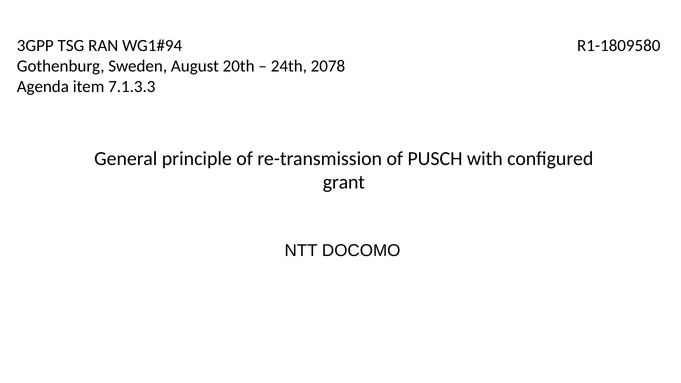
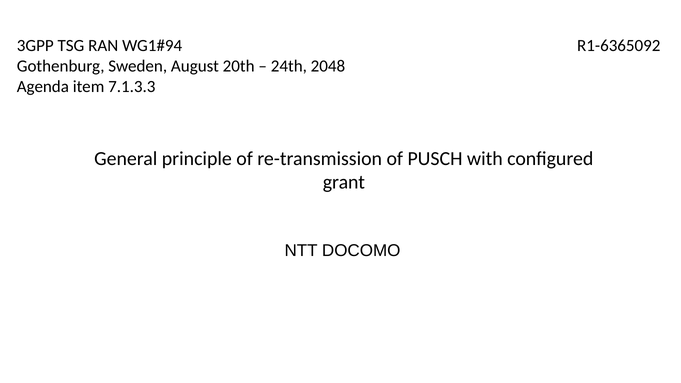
R1-1809580: R1-1809580 -> R1-6365092
2078: 2078 -> 2048
